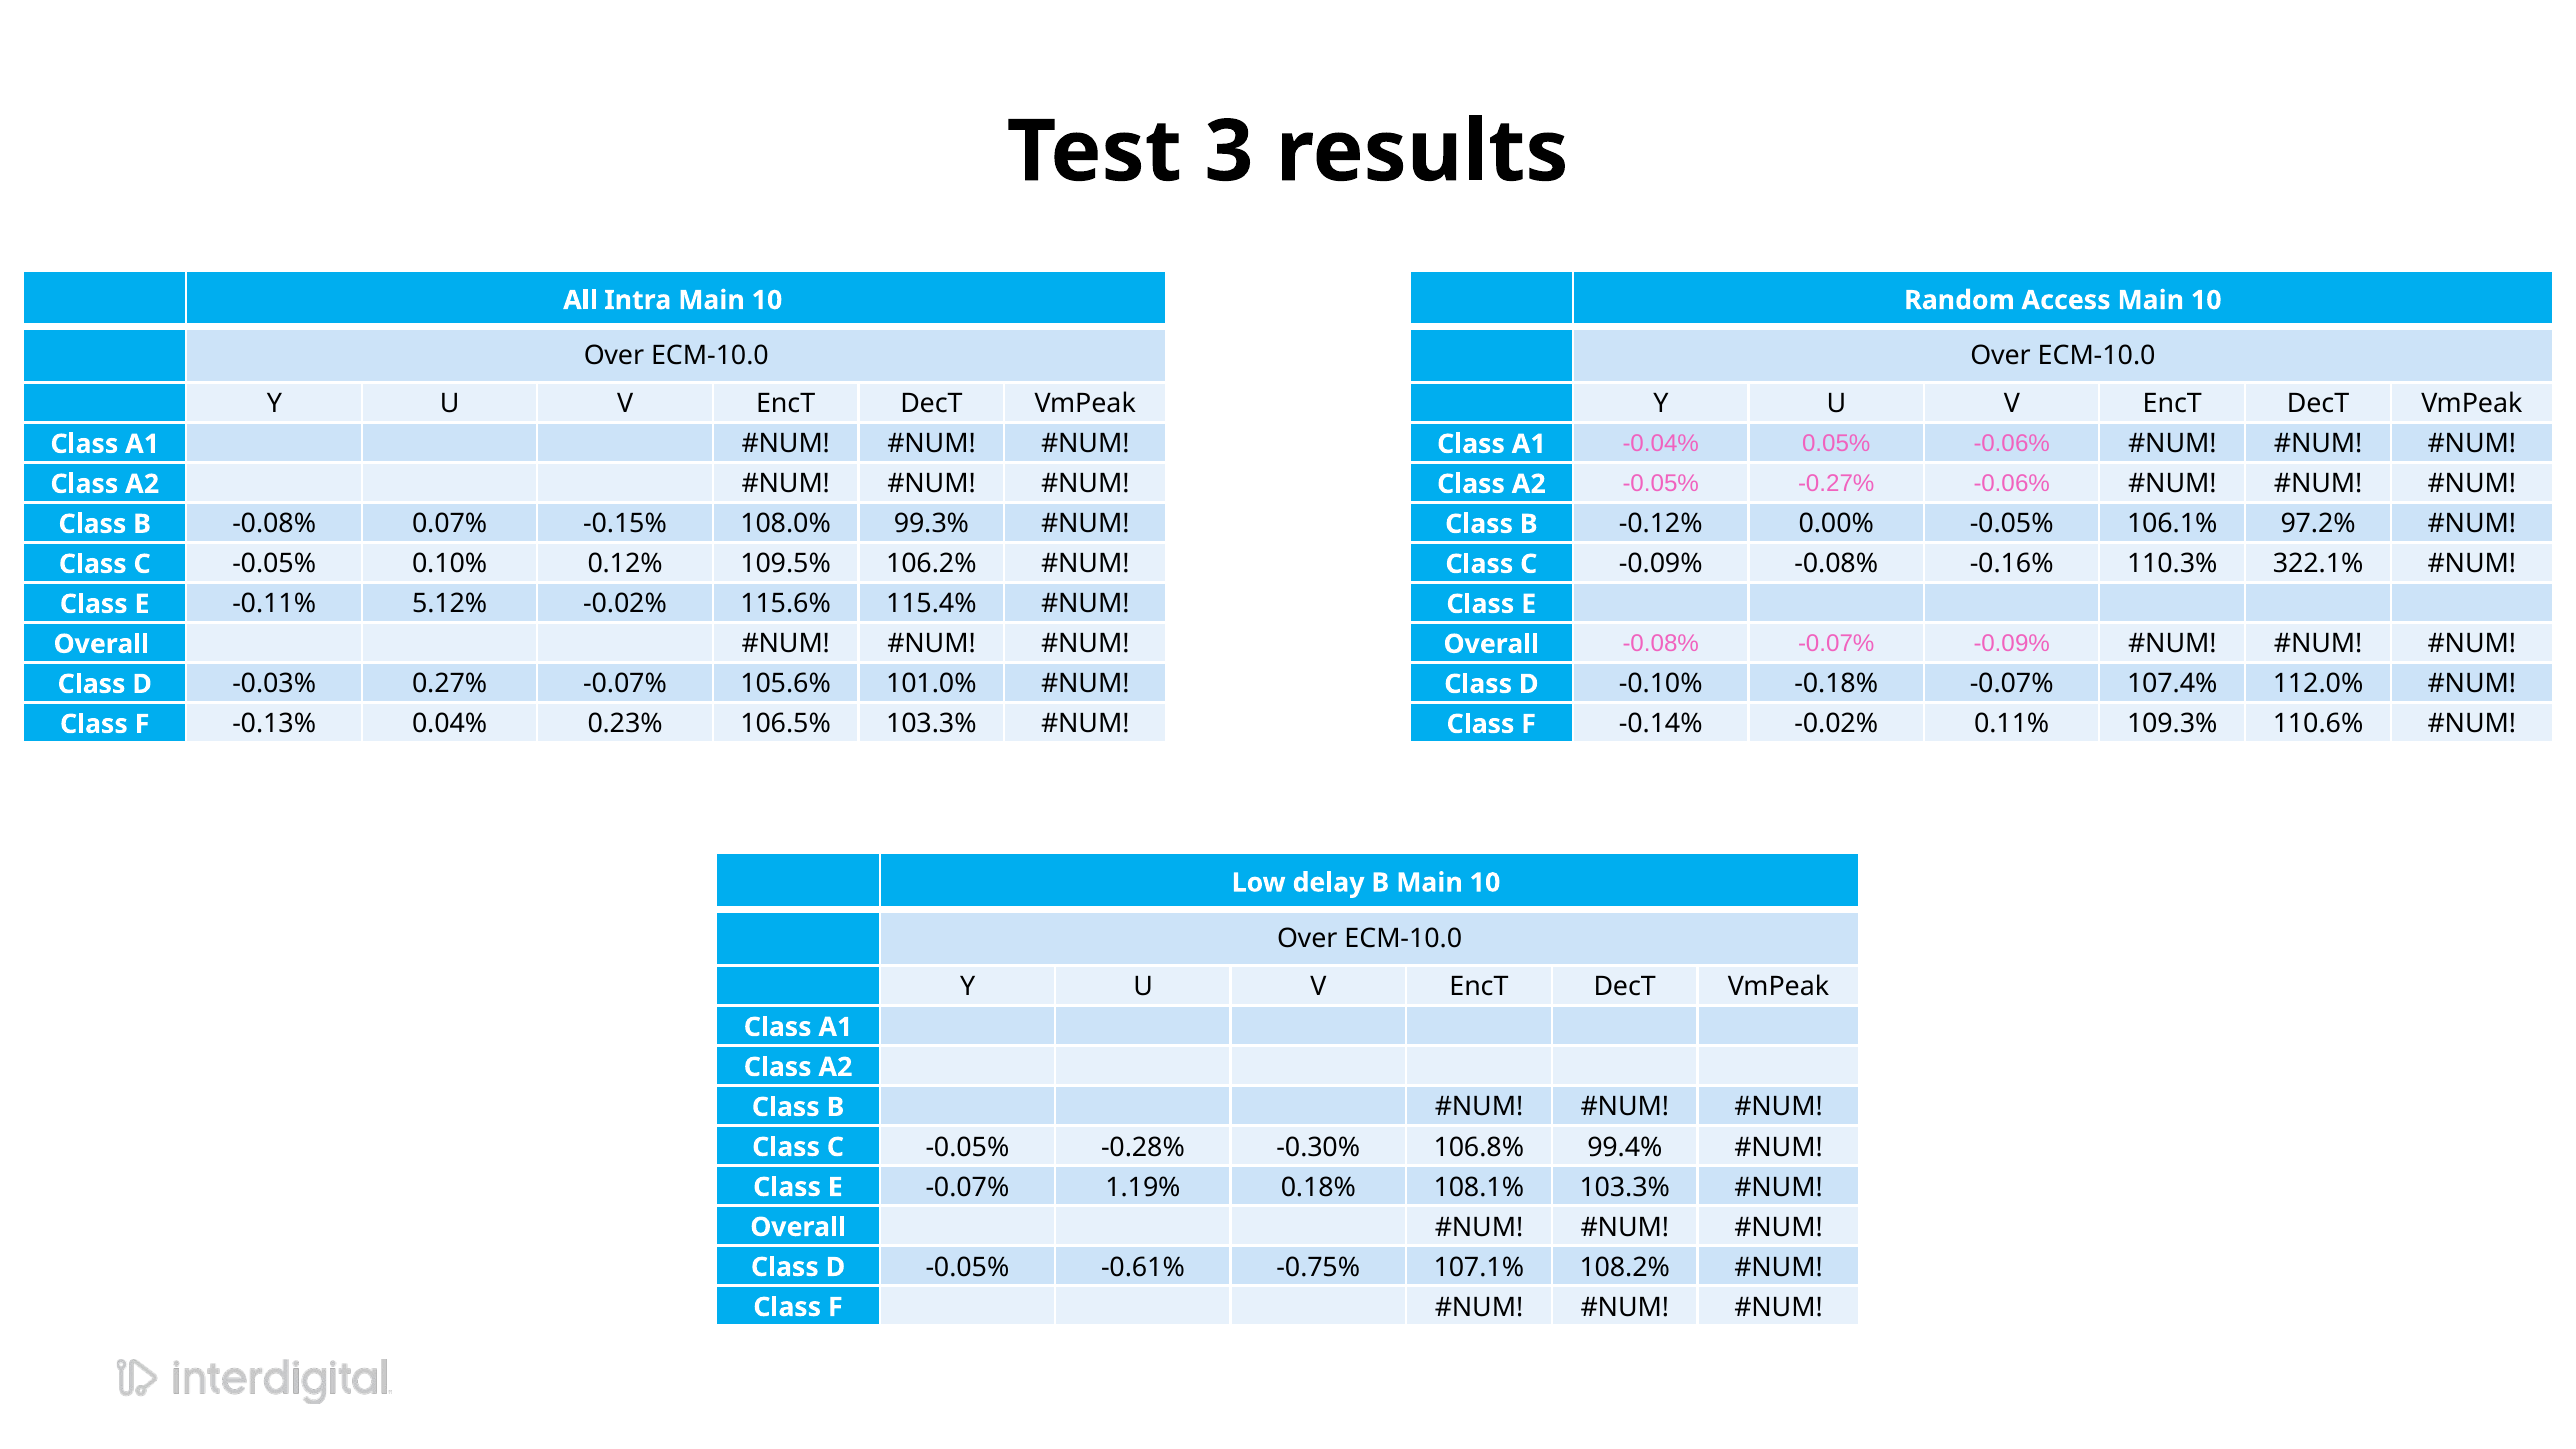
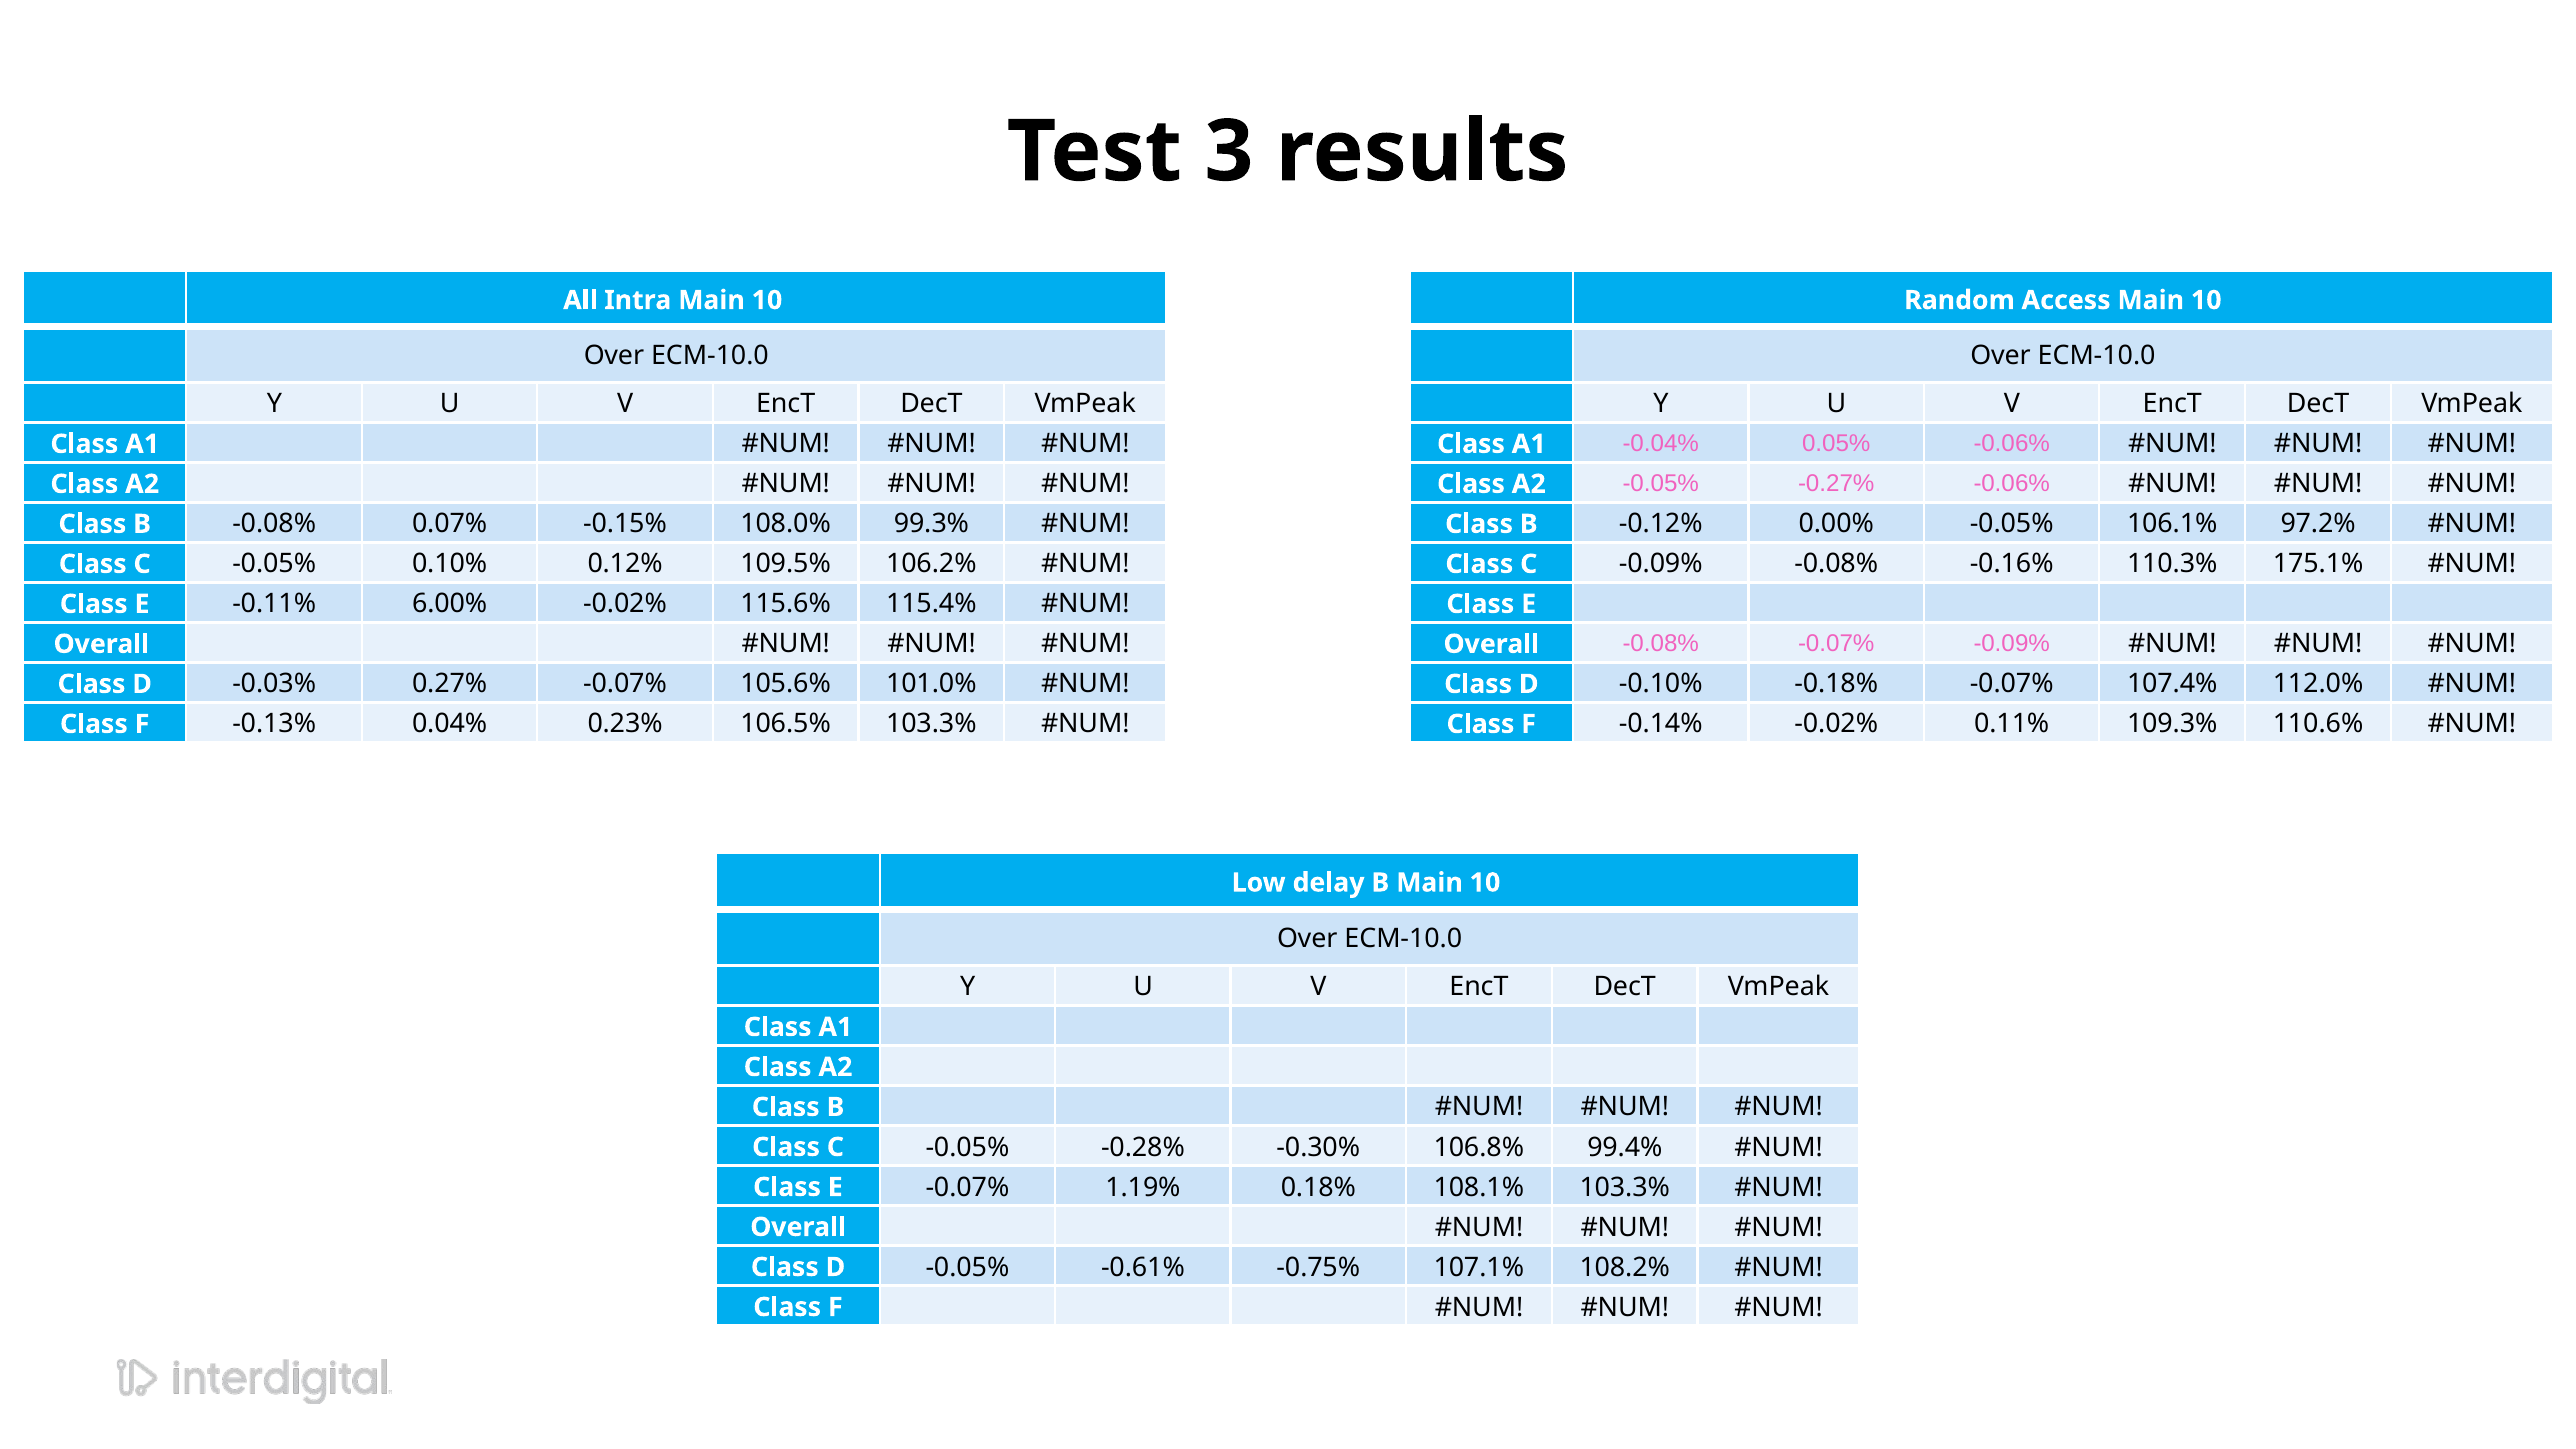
322.1%: 322.1% -> 175.1%
5.12%: 5.12% -> 6.00%
